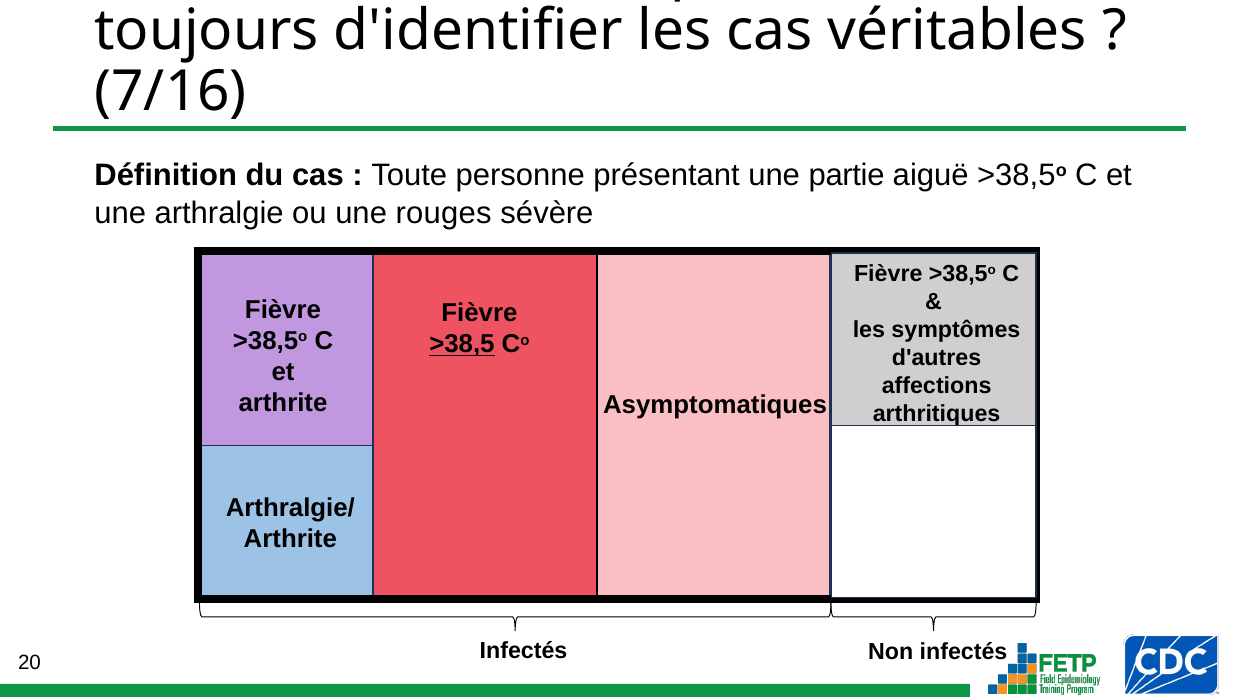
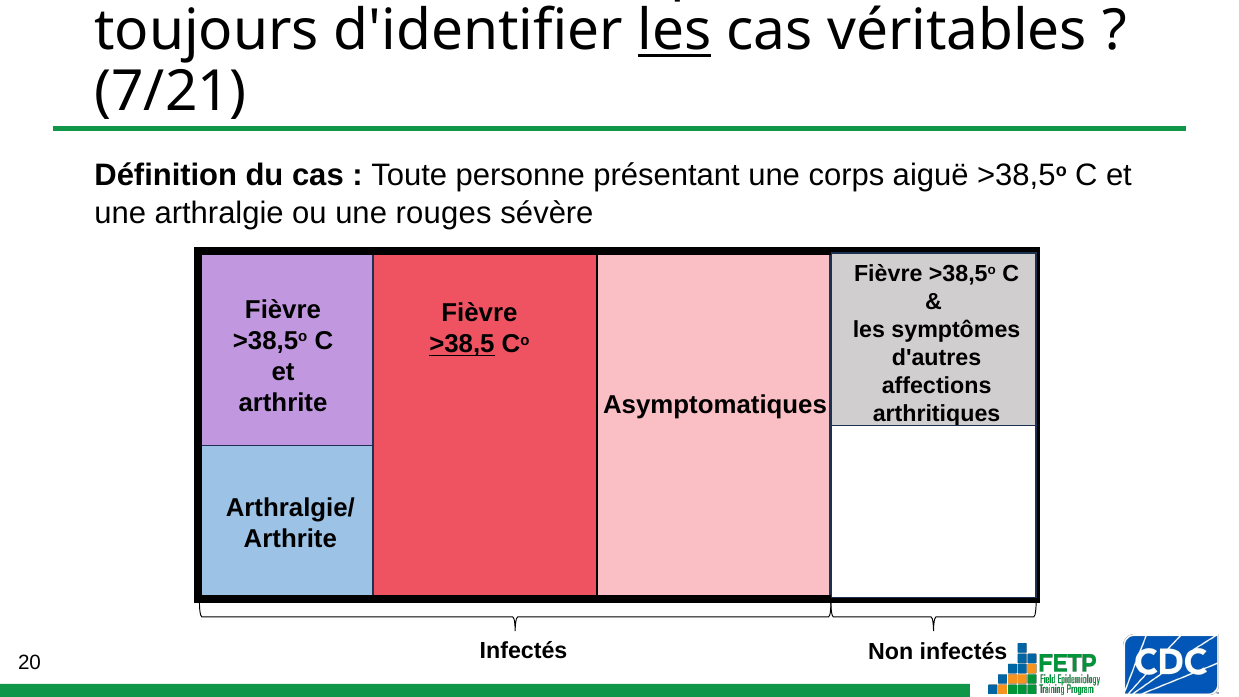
les at (674, 31) underline: none -> present
7/16: 7/16 -> 7/21
partie: partie -> corps
